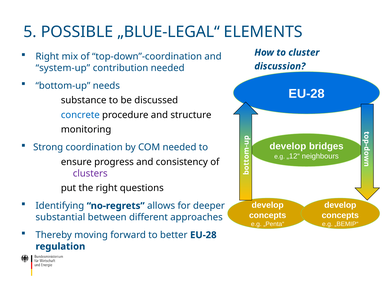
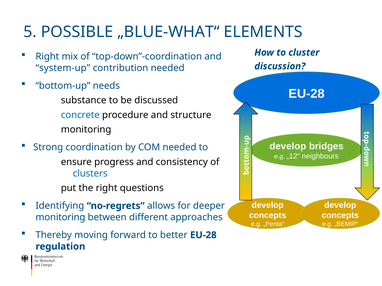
„BLUE-LEGAL“: „BLUE-LEGAL“ -> „BLUE-WHAT“
clusters colour: purple -> blue
substantial at (60, 218): substantial -> monitoring
